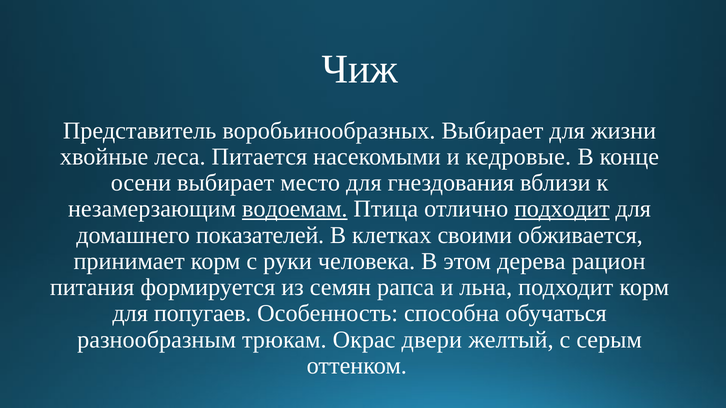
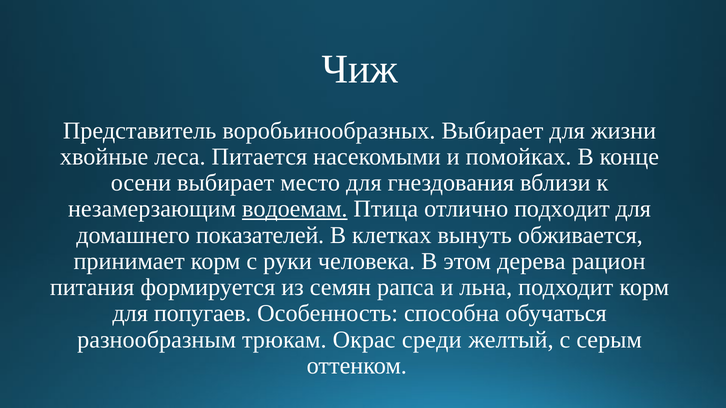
кедровые: кедровые -> помойках
подходит at (562, 209) underline: present -> none
своими: своими -> вынуть
двери: двери -> среди
